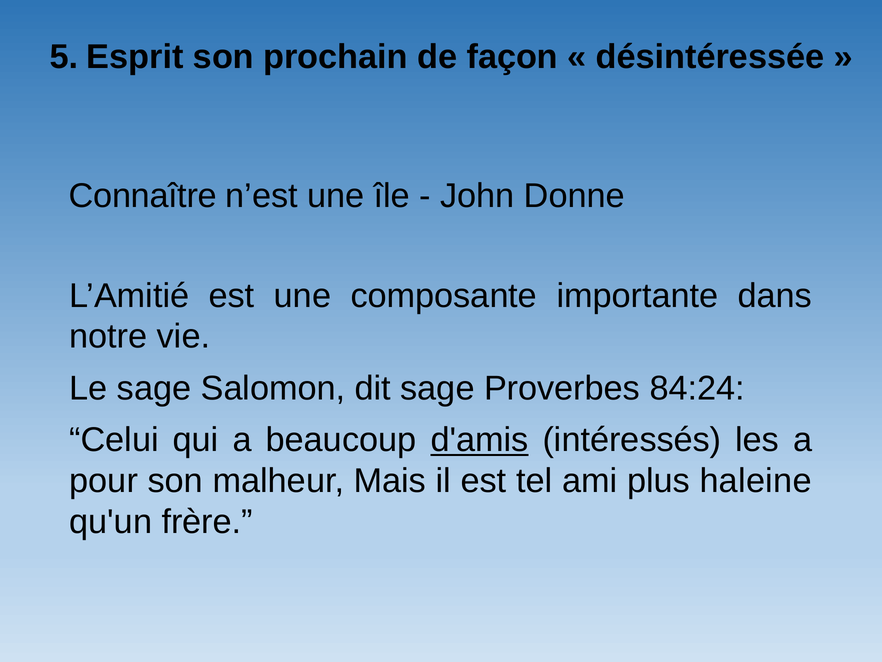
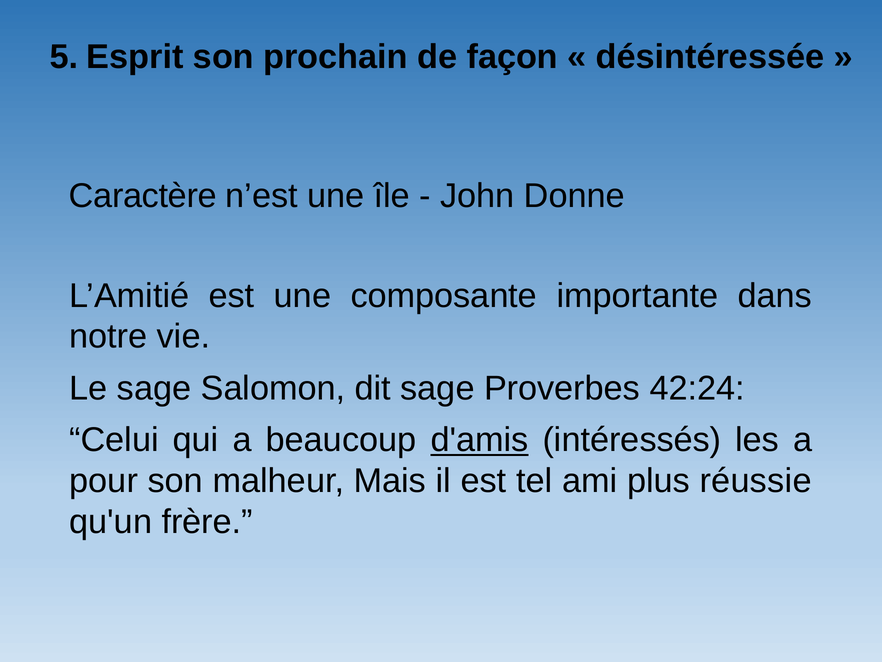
Connaître: Connaître -> Caractère
84:24: 84:24 -> 42:24
haleine: haleine -> réussie
